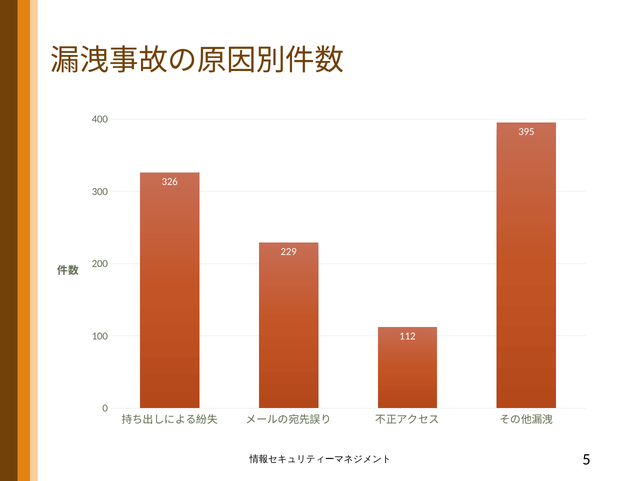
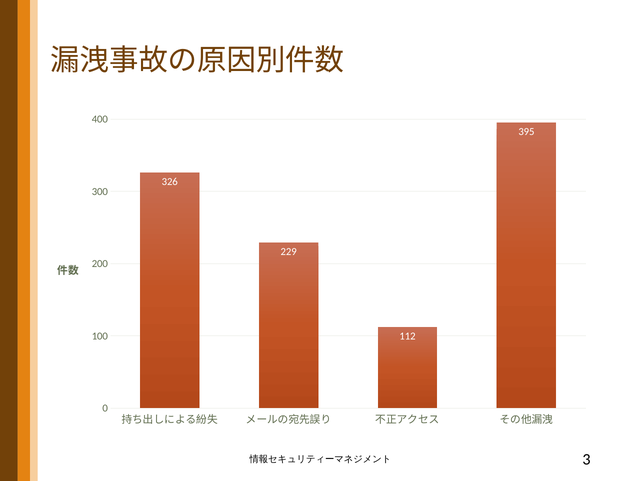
5: 5 -> 3
